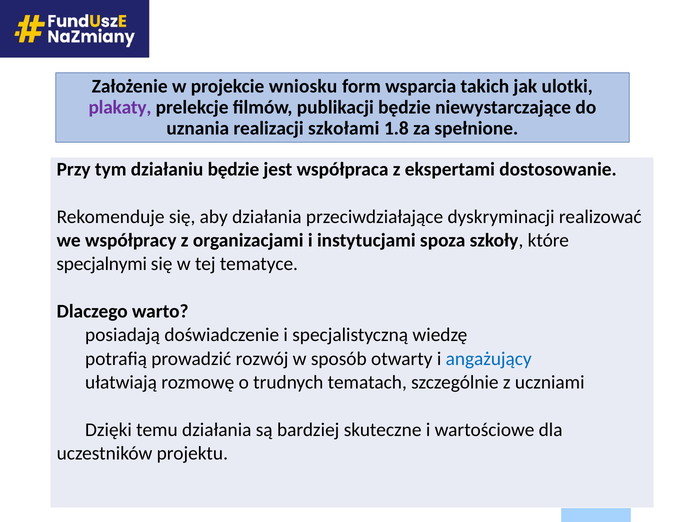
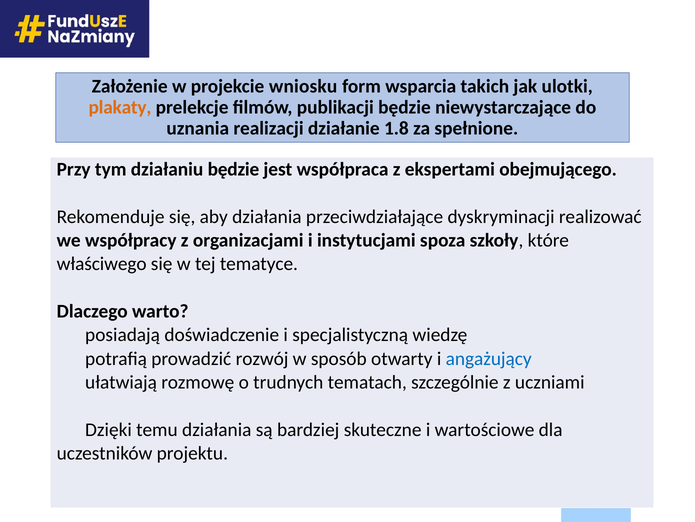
plakaty colour: purple -> orange
szkołami: szkołami -> działanie
dostosowanie: dostosowanie -> obejmującego
specjalnymi: specjalnymi -> właściwego
